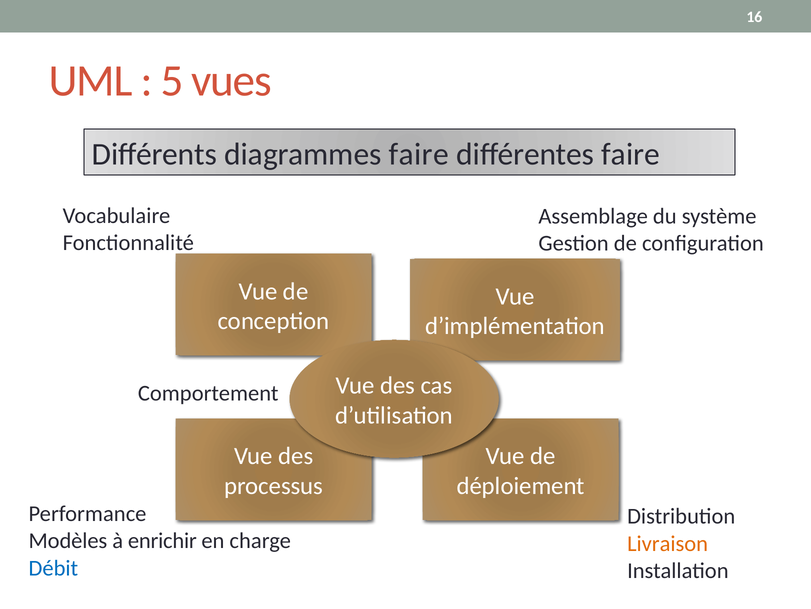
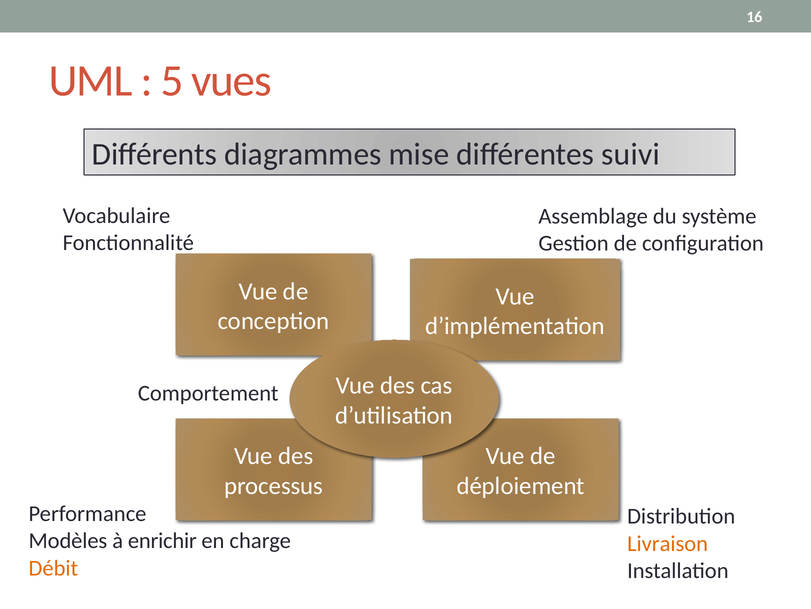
diagrammes faire: faire -> mise
différentes faire: faire -> suivi
Débit colour: blue -> orange
